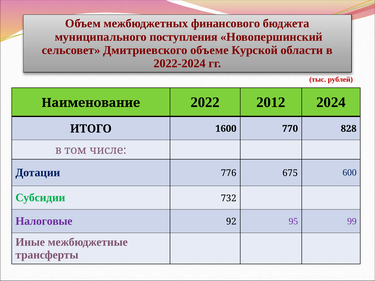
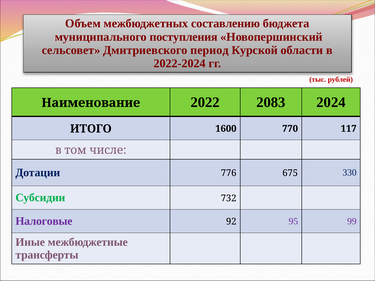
финансового: финансового -> составлению
объеме: объеме -> период
2012: 2012 -> 2083
828: 828 -> 117
600: 600 -> 330
